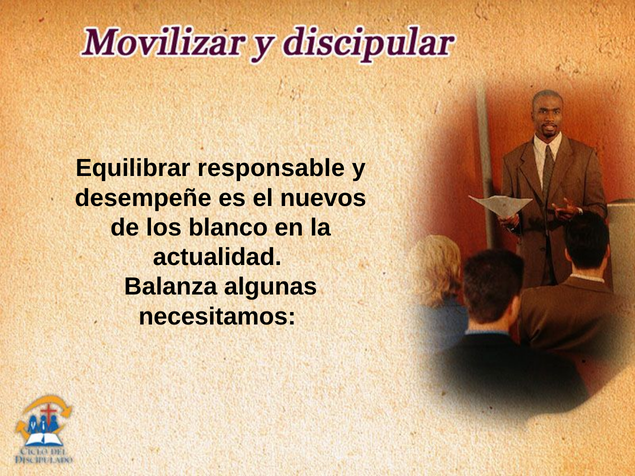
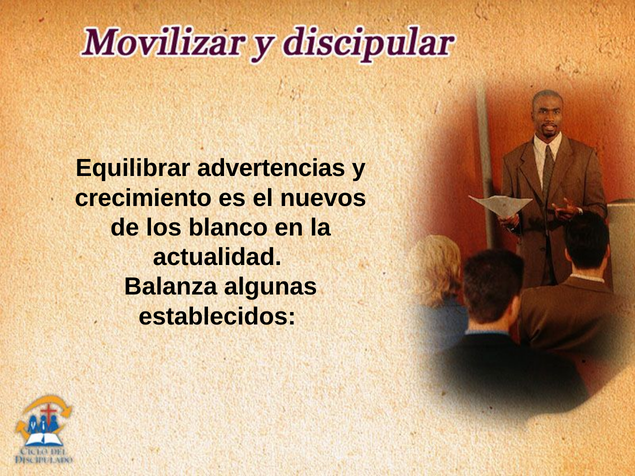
responsable: responsable -> advertencias
desempeñe: desempeñe -> crecimiento
necesitamos: necesitamos -> establecidos
